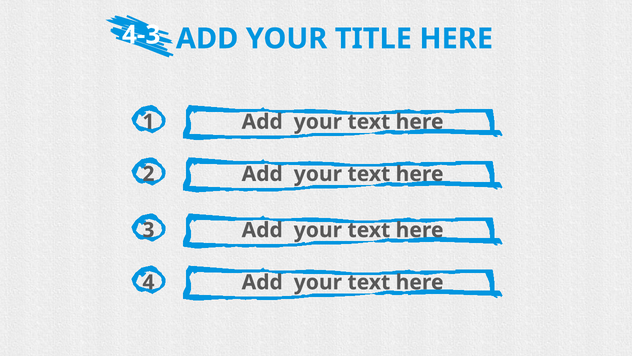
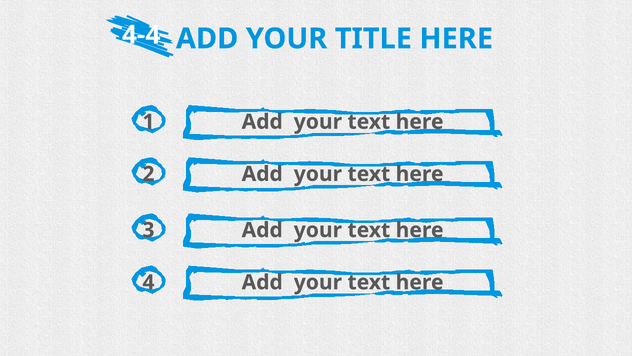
4-3: 4-3 -> 4-4
